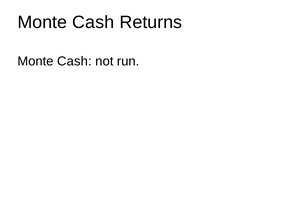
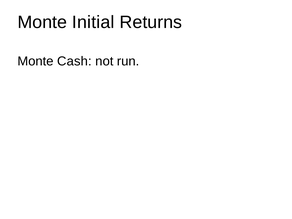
Cash at (93, 22): Cash -> Initial
